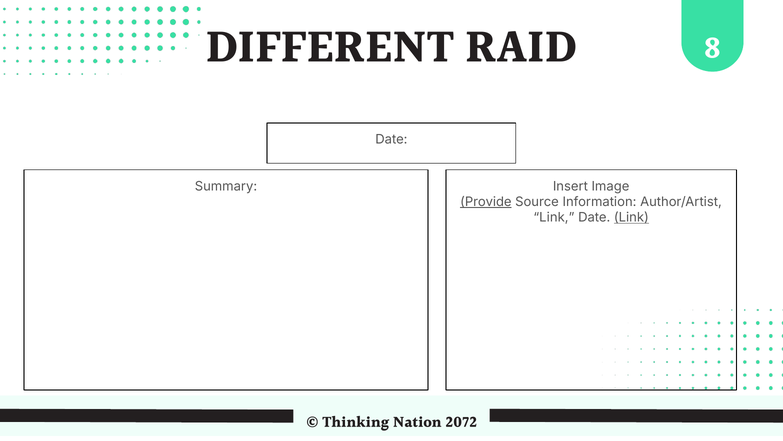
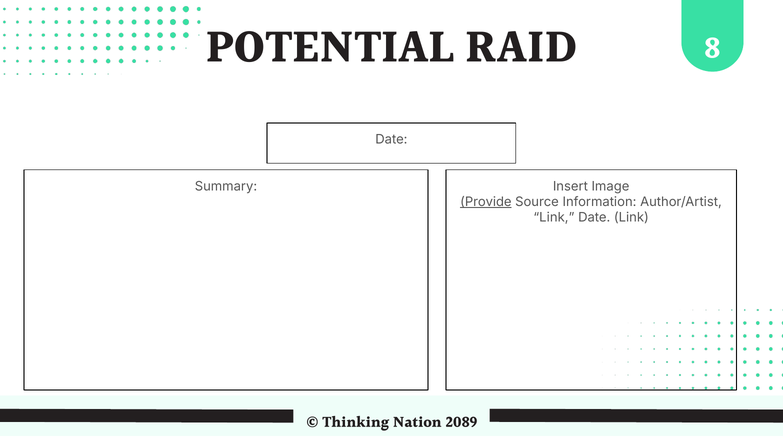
DIFFERENT: DIFFERENT -> POTENTIAL
Link at (631, 217) underline: present -> none
2072: 2072 -> 2089
